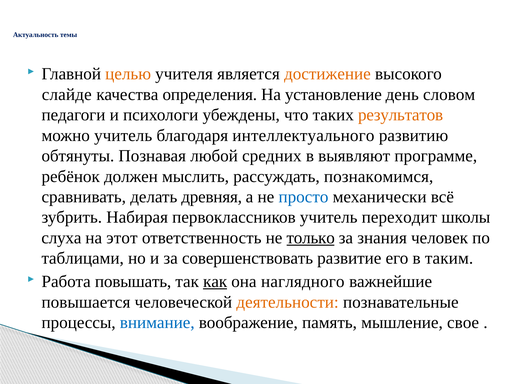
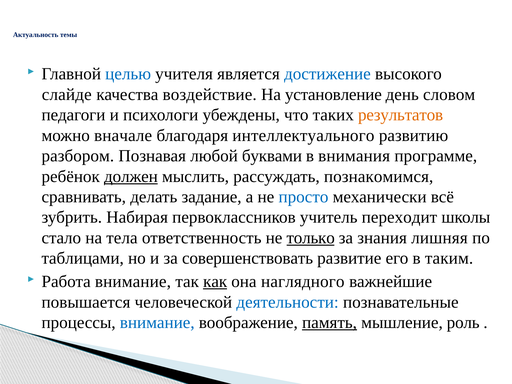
целью colour: orange -> blue
достижение colour: orange -> blue
определения: определения -> воздействие
можно учитель: учитель -> вначале
обтянуты: обтянуты -> разбором
средних: средних -> буквами
выявляют: выявляют -> внимания
должен underline: none -> present
древняя: древняя -> задание
слуха: слуха -> стало
этот: этот -> тела
человек: человек -> лишняя
Работа повышать: повышать -> внимание
деятельности colour: orange -> blue
память underline: none -> present
свое: свое -> роль
